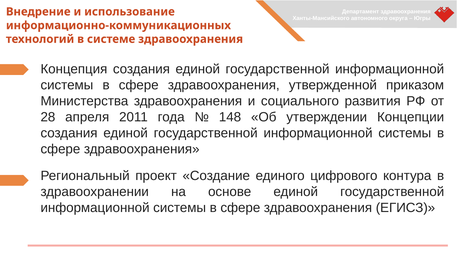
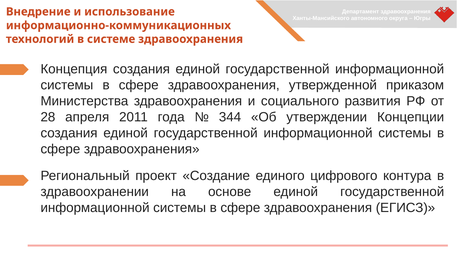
148: 148 -> 344
